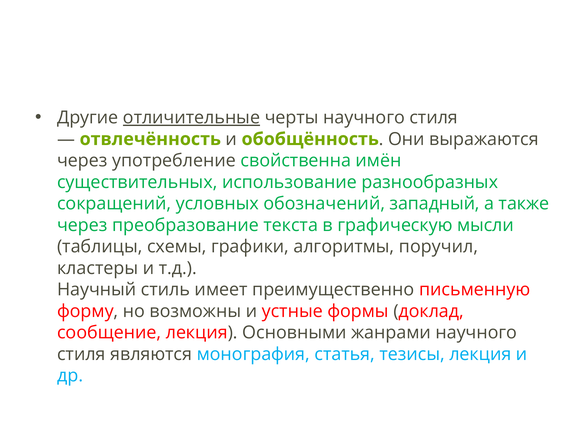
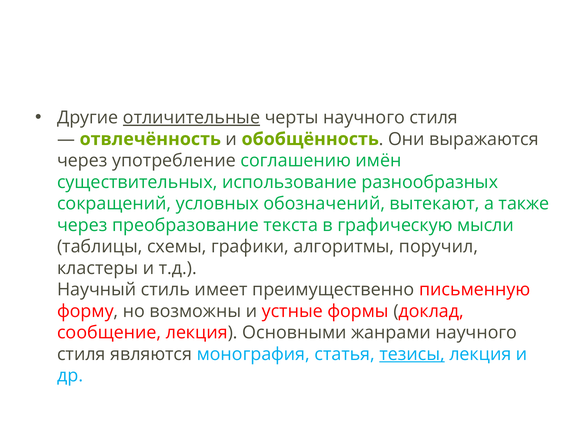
свойственна: свойственна -> соглашению
западный: западный -> вытекают
тезисы underline: none -> present
